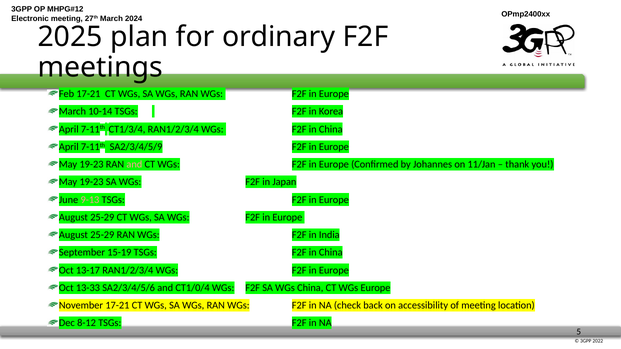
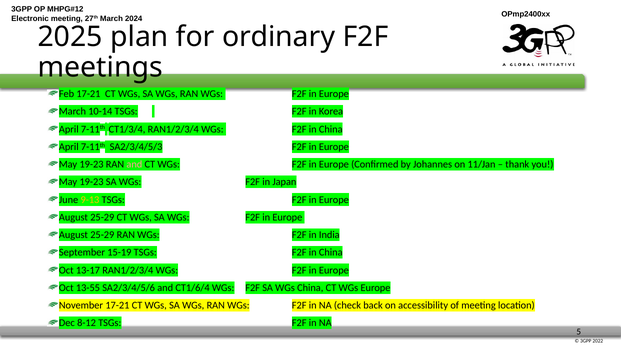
SA2/3/4/5/9: SA2/3/4/5/9 -> SA2/3/4/5/3
9-13 colour: pink -> yellow
13-33: 13-33 -> 13-55
CT1/0/4: CT1/0/4 -> CT1/6/4
